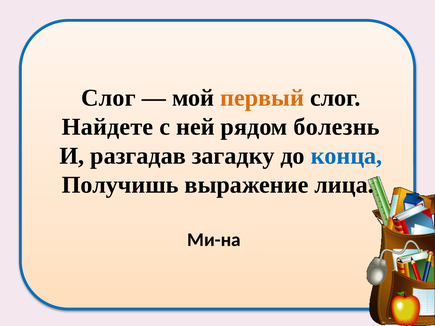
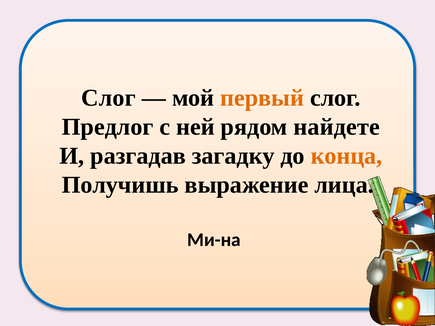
Найдете: Найдете -> Предлог
болезнь: болезнь -> найдете
конца colour: blue -> orange
